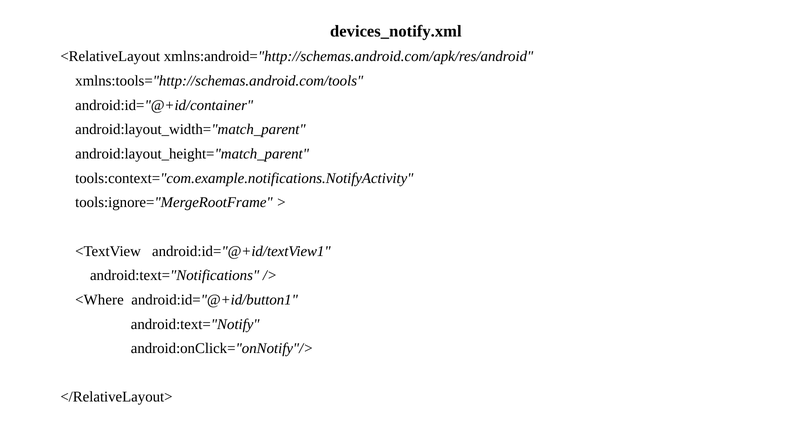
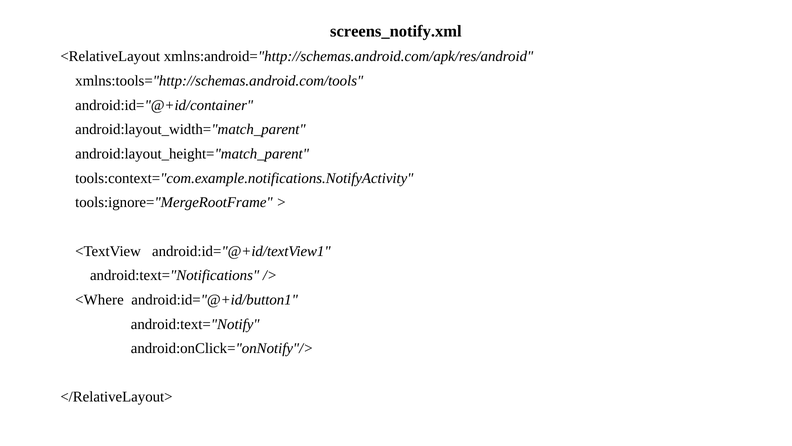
devices_notify.xml: devices_notify.xml -> screens_notify.xml
